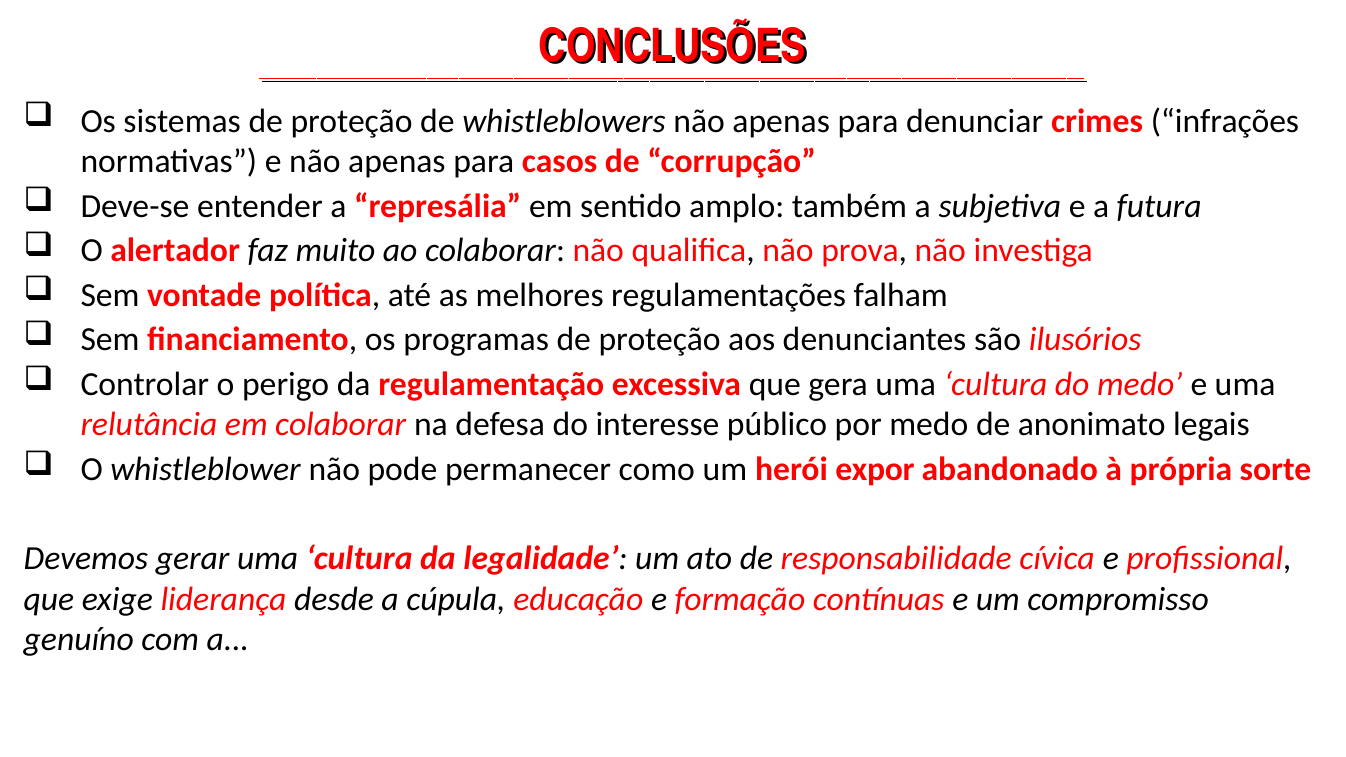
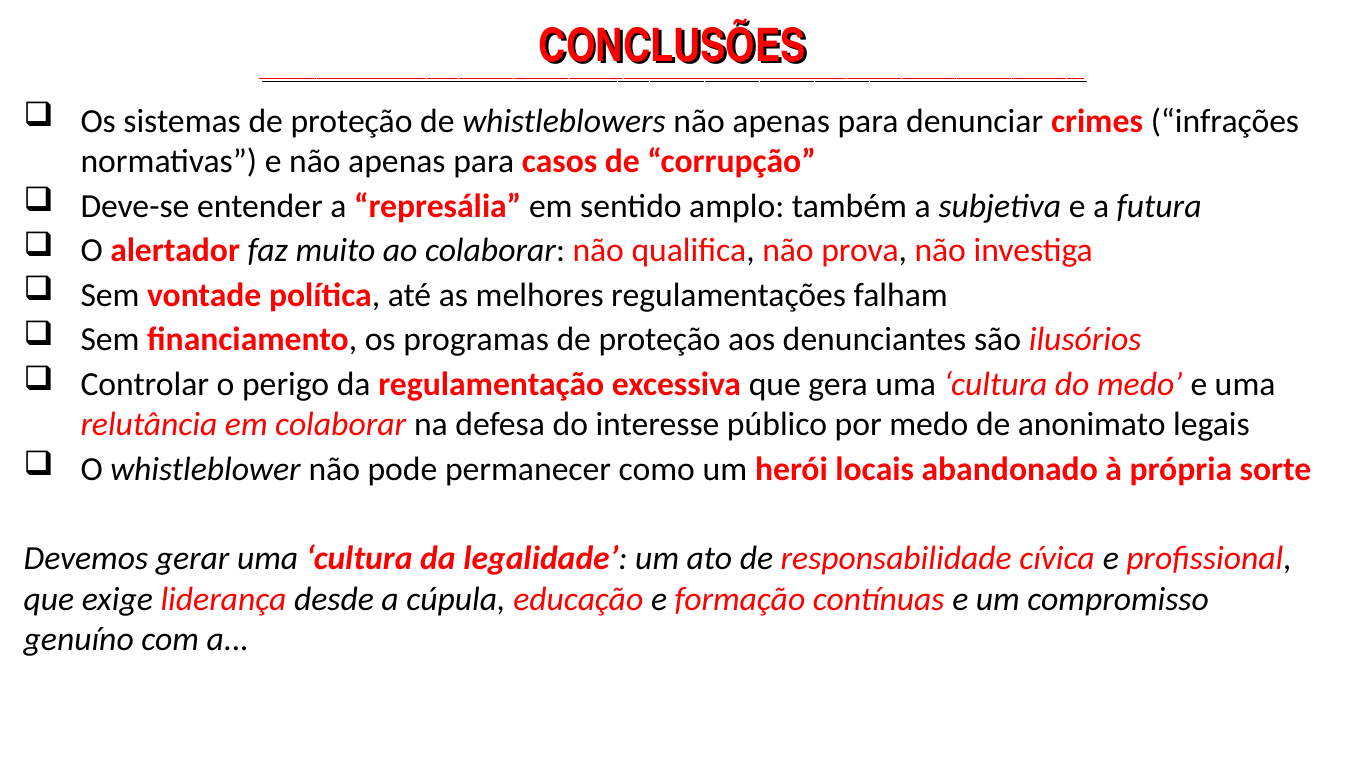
expor: expor -> locais
